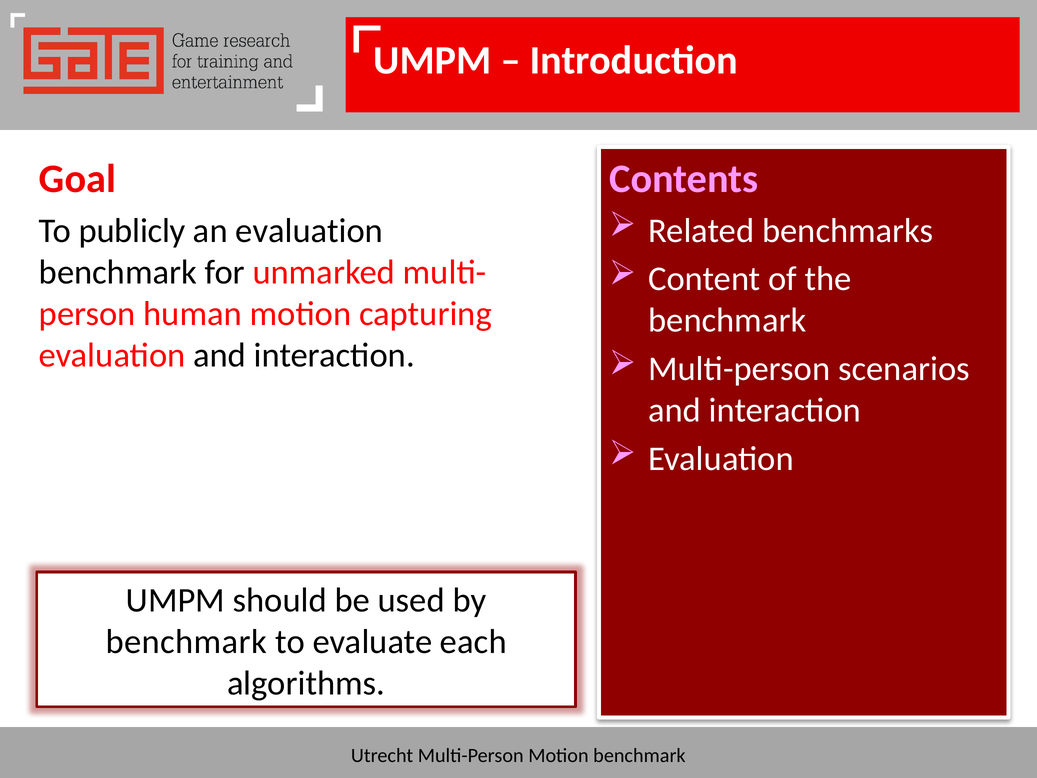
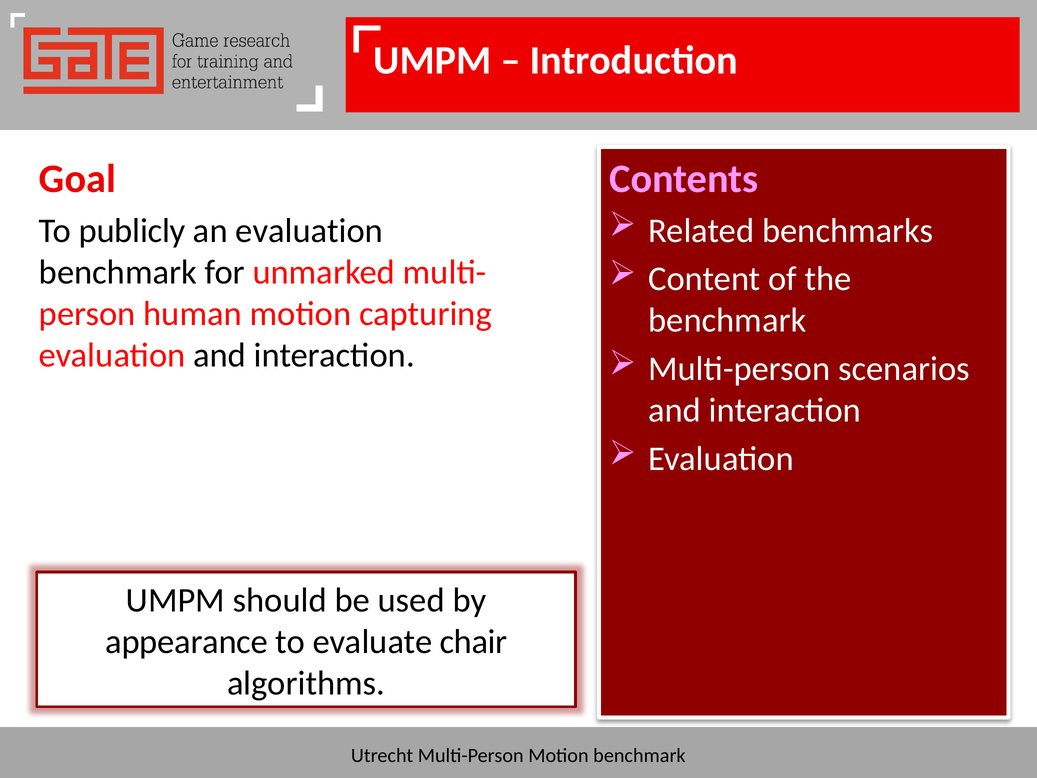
benchmark at (186, 642): benchmark -> appearance
each: each -> chair
